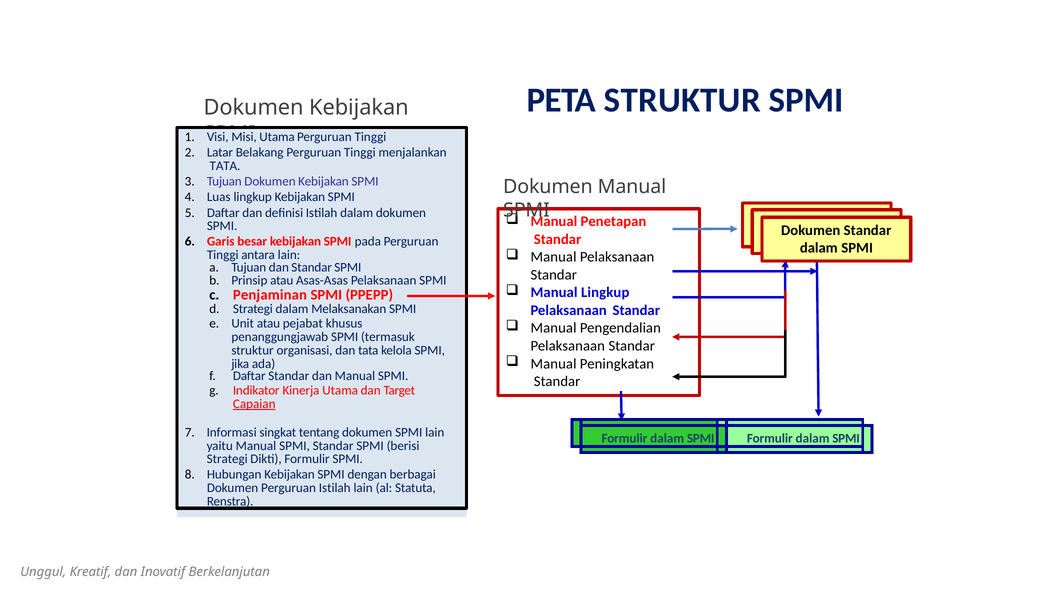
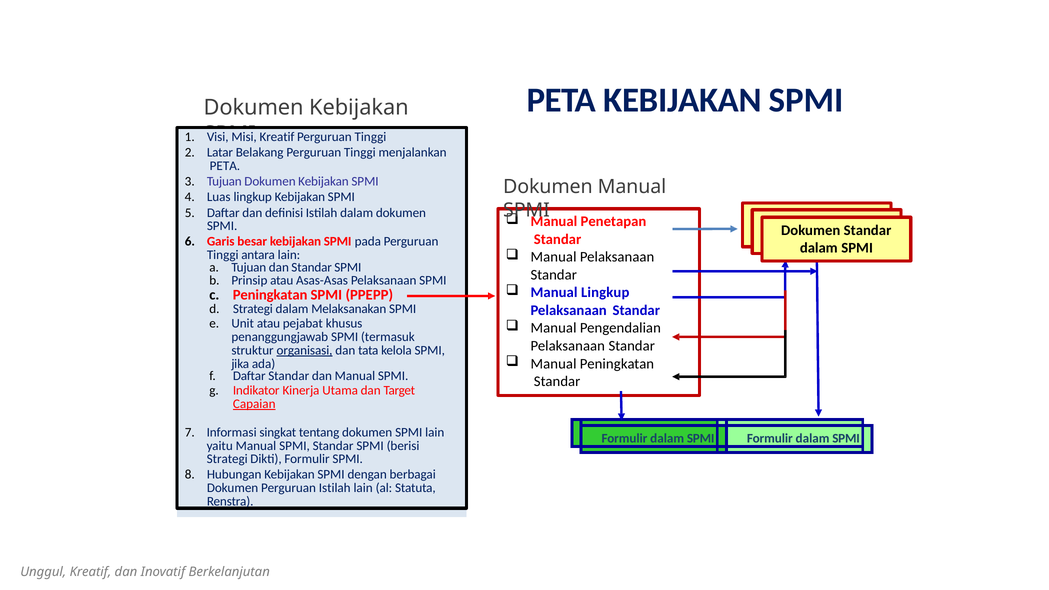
PETA STRUKTUR: STRUKTUR -> KEBIJAKAN
Utama at (277, 137): Utama -> Kreatif
TATA at (225, 166): TATA -> PETA
Penjaminan at (270, 295): Penjaminan -> Peningkatan
organisasi underline: none -> present
